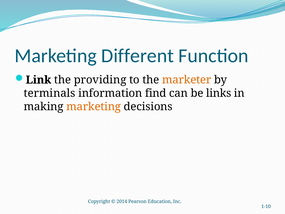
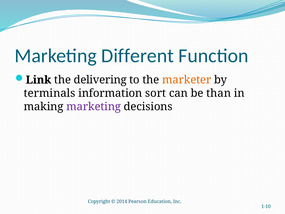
providing: providing -> delivering
find: find -> sort
links: links -> than
marketing at (94, 106) colour: orange -> purple
